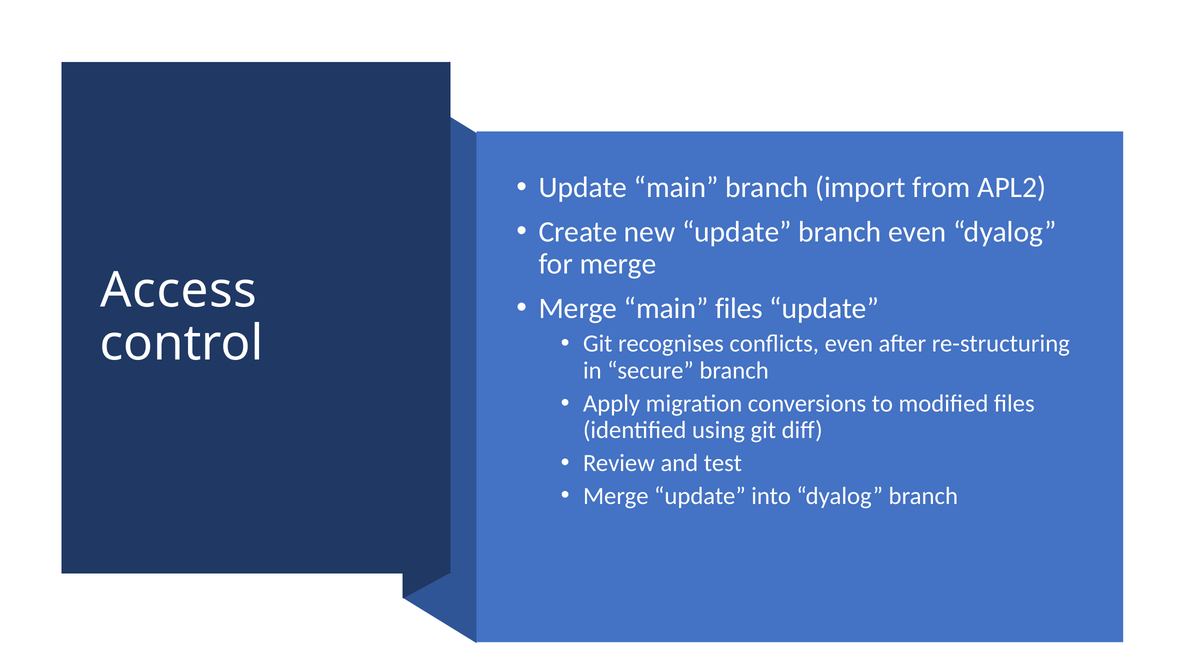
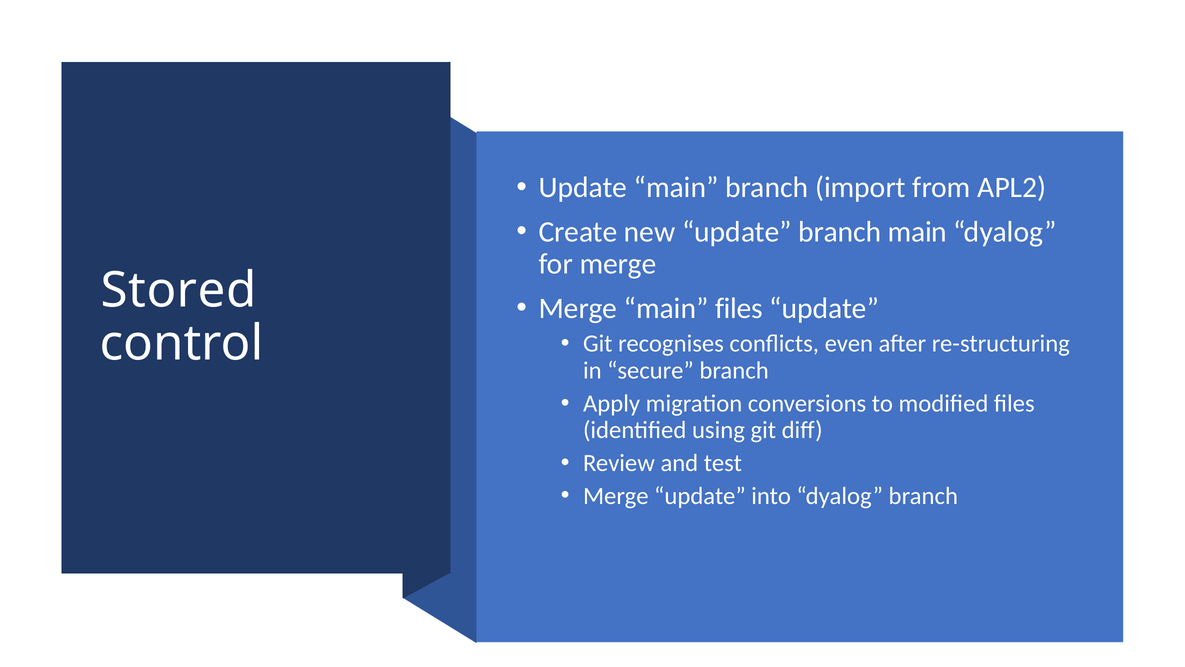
branch even: even -> main
Access: Access -> Stored
